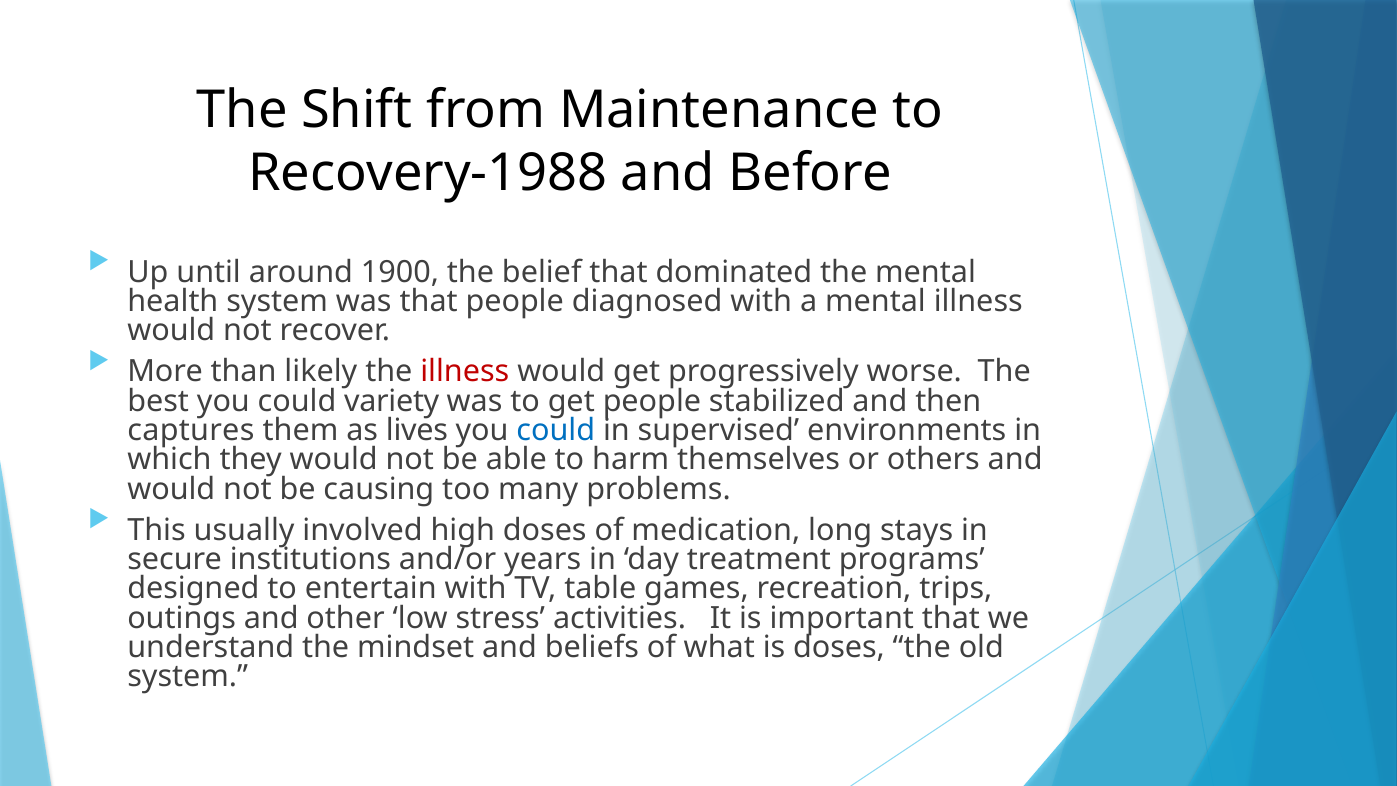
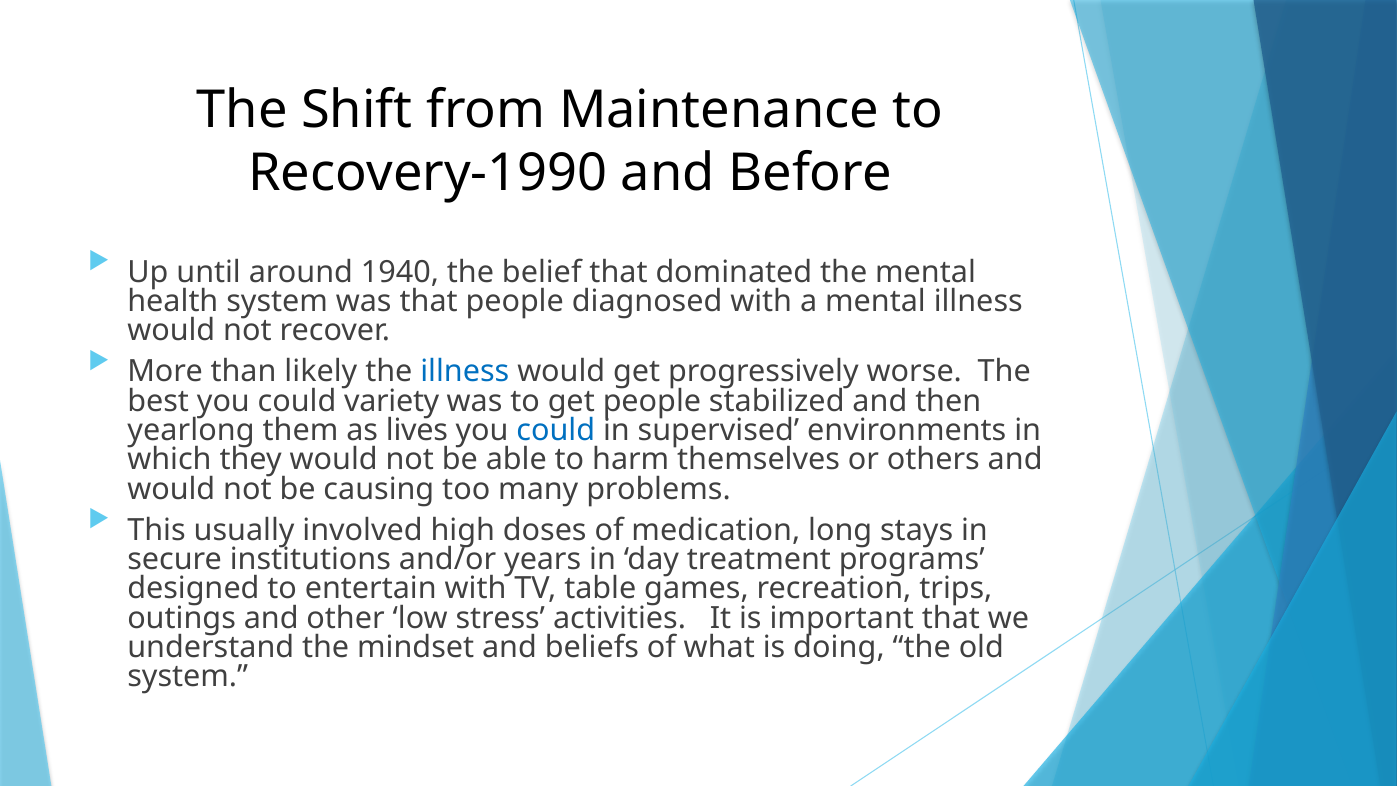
Recovery-1988: Recovery-1988 -> Recovery-1990
1900: 1900 -> 1940
illness at (465, 372) colour: red -> blue
captures: captures -> yearlong
is doses: doses -> doing
